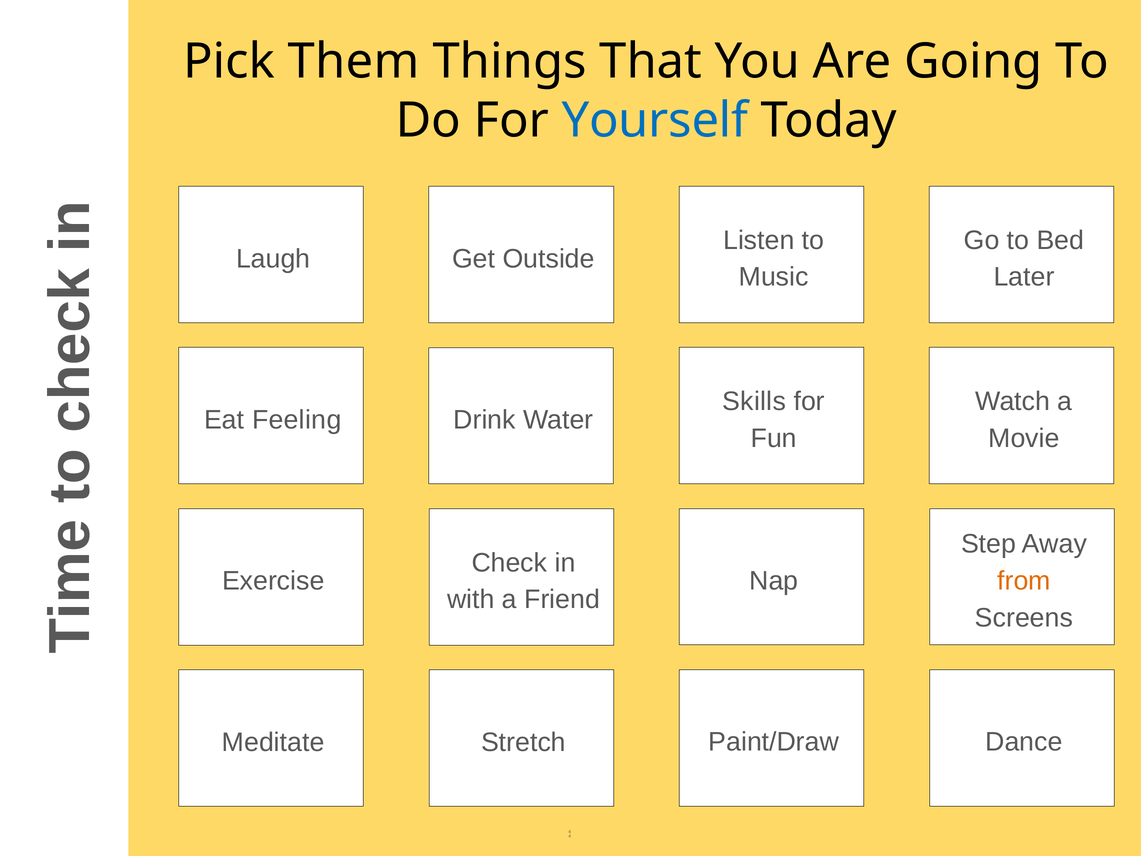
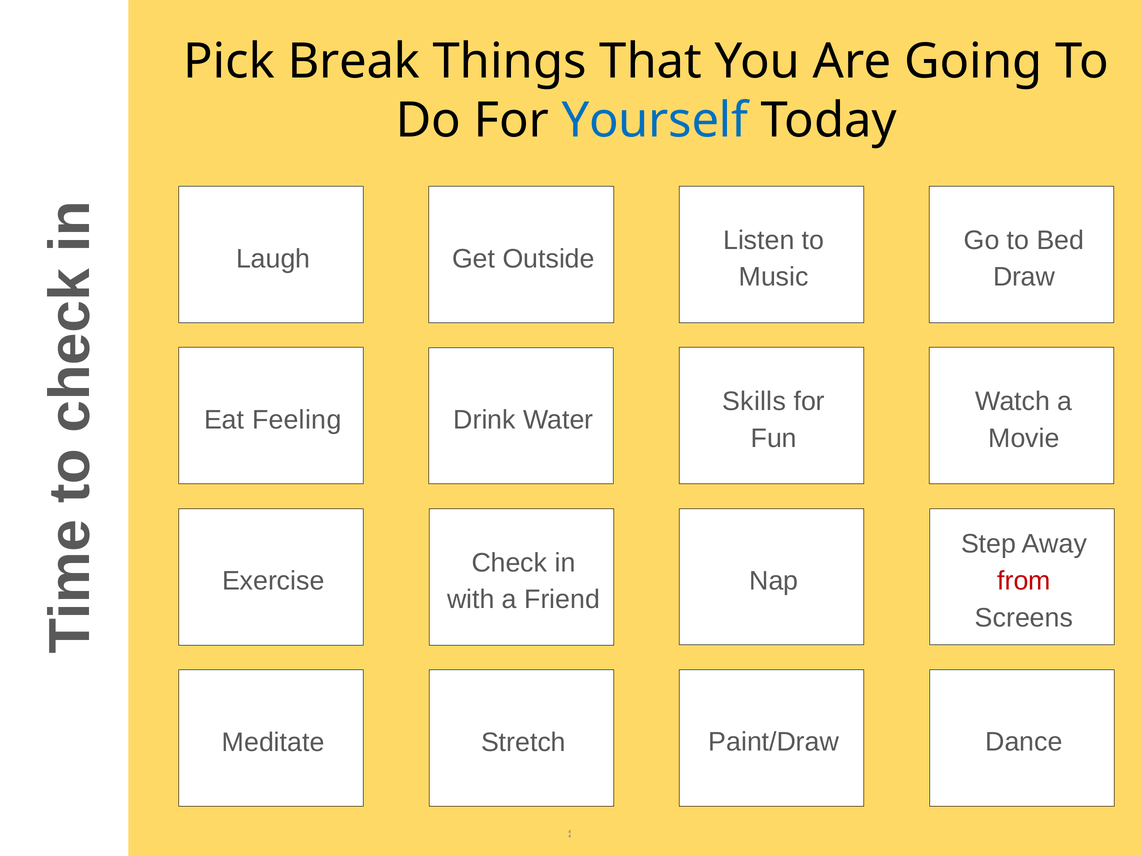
Them: Them -> Break
Later: Later -> Draw
from colour: orange -> red
